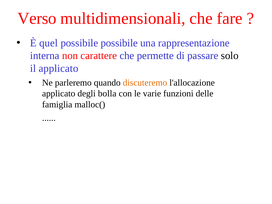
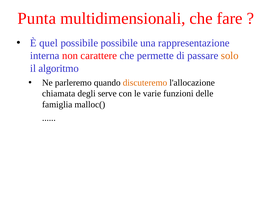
Verso: Verso -> Punta
solo colour: black -> orange
il applicato: applicato -> algoritmo
applicato at (59, 94): applicato -> chiamata
bolla: bolla -> serve
